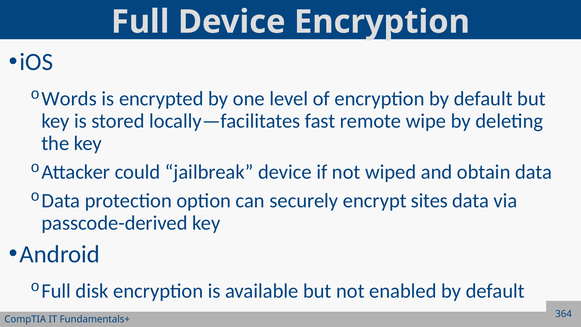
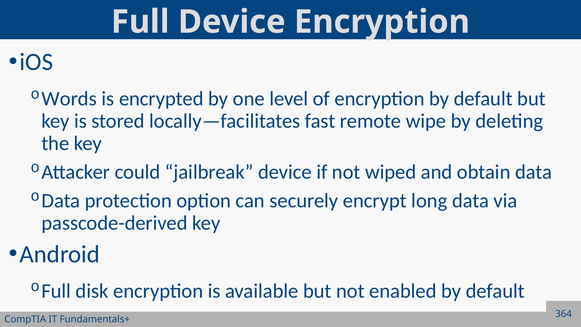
sites: sites -> long
